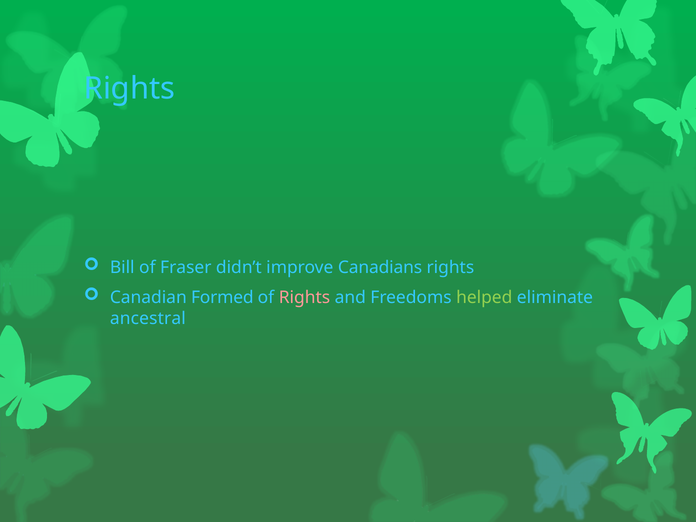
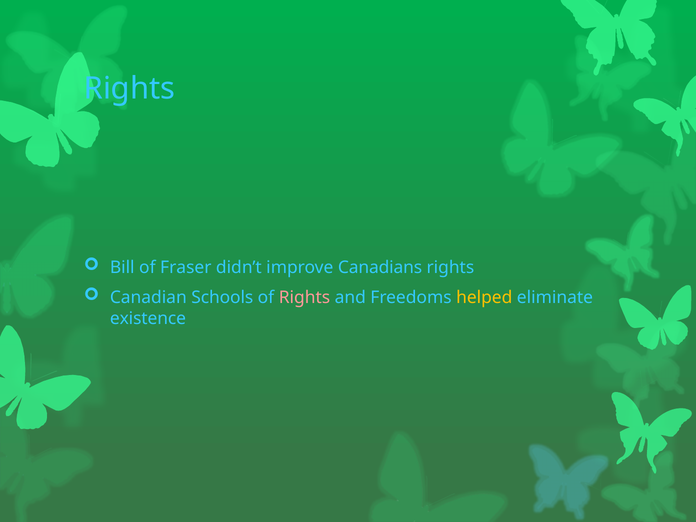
Formed: Formed -> Schools
helped colour: light green -> yellow
ancestral: ancestral -> existence
